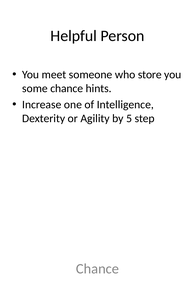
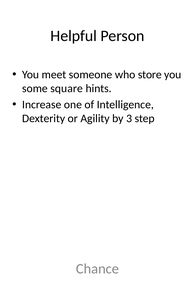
some chance: chance -> square
5: 5 -> 3
